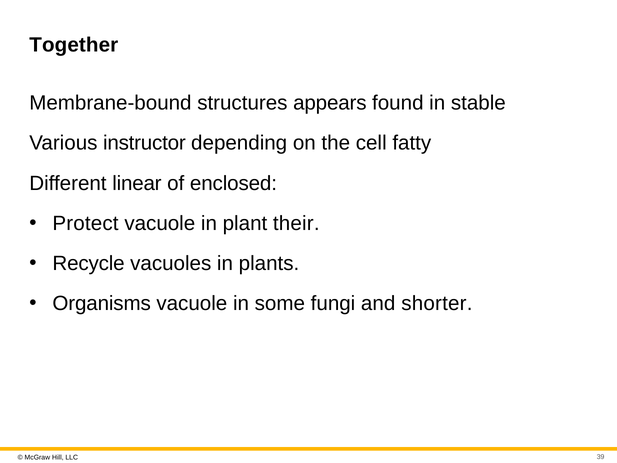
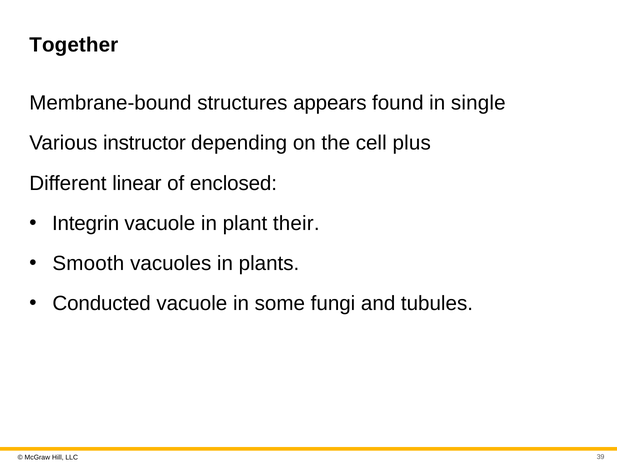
stable: stable -> single
fatty: fatty -> plus
Protect: Protect -> Integrin
Recycle: Recycle -> Smooth
Organisms: Organisms -> Conducted
shorter: shorter -> tubules
